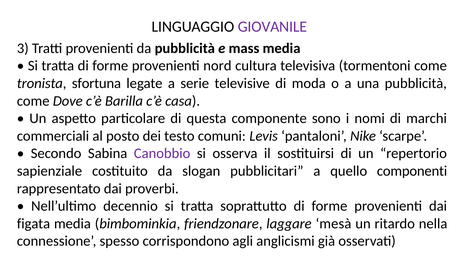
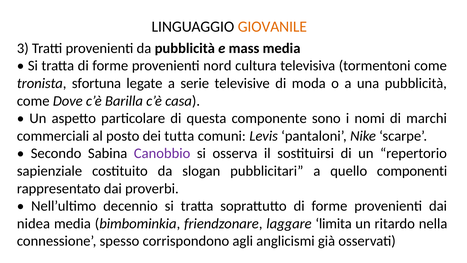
GIOVANILE colour: purple -> orange
testo: testo -> tutta
figata: figata -> nidea
mesà: mesà -> limita
